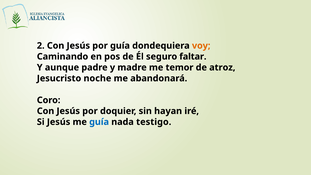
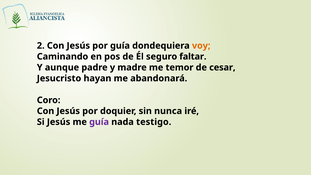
atroz: atroz -> cesar
noche: noche -> hayan
hayan: hayan -> nunca
guía at (99, 122) colour: blue -> purple
